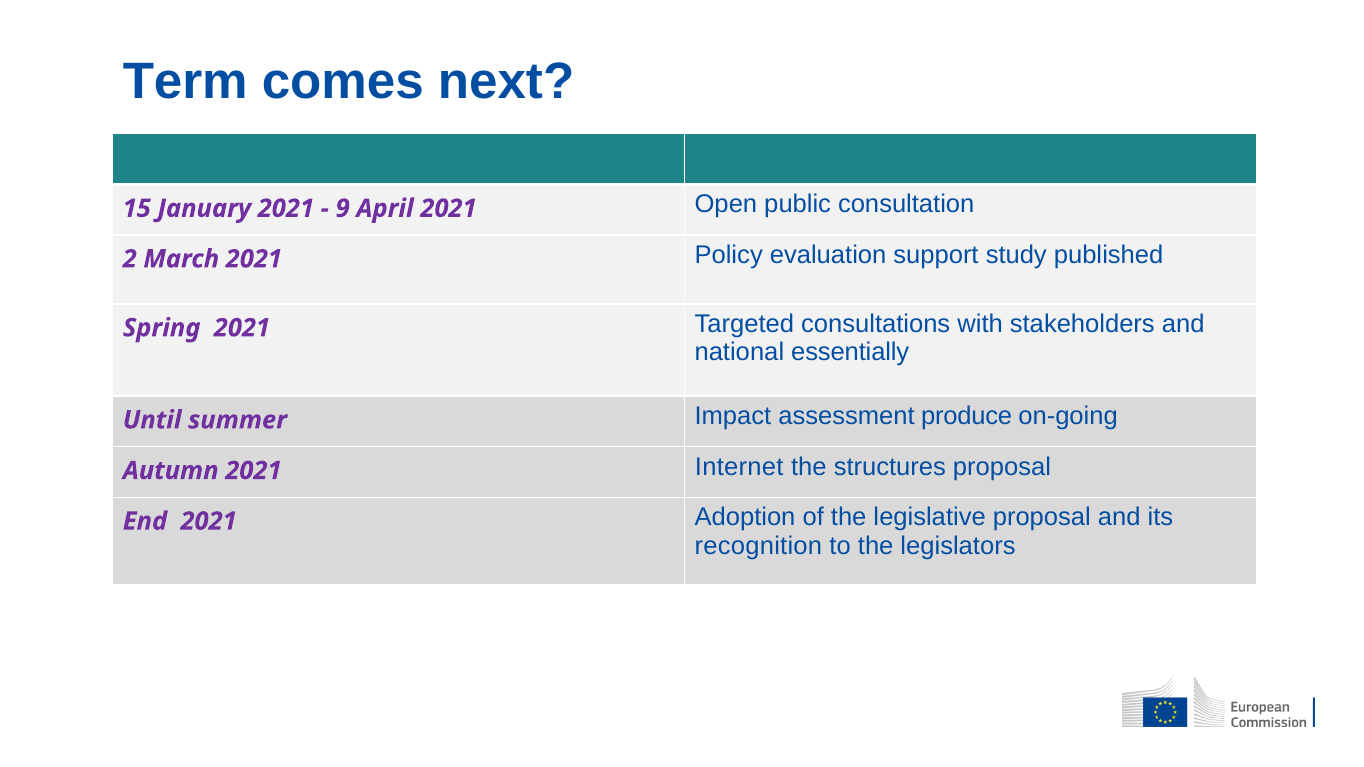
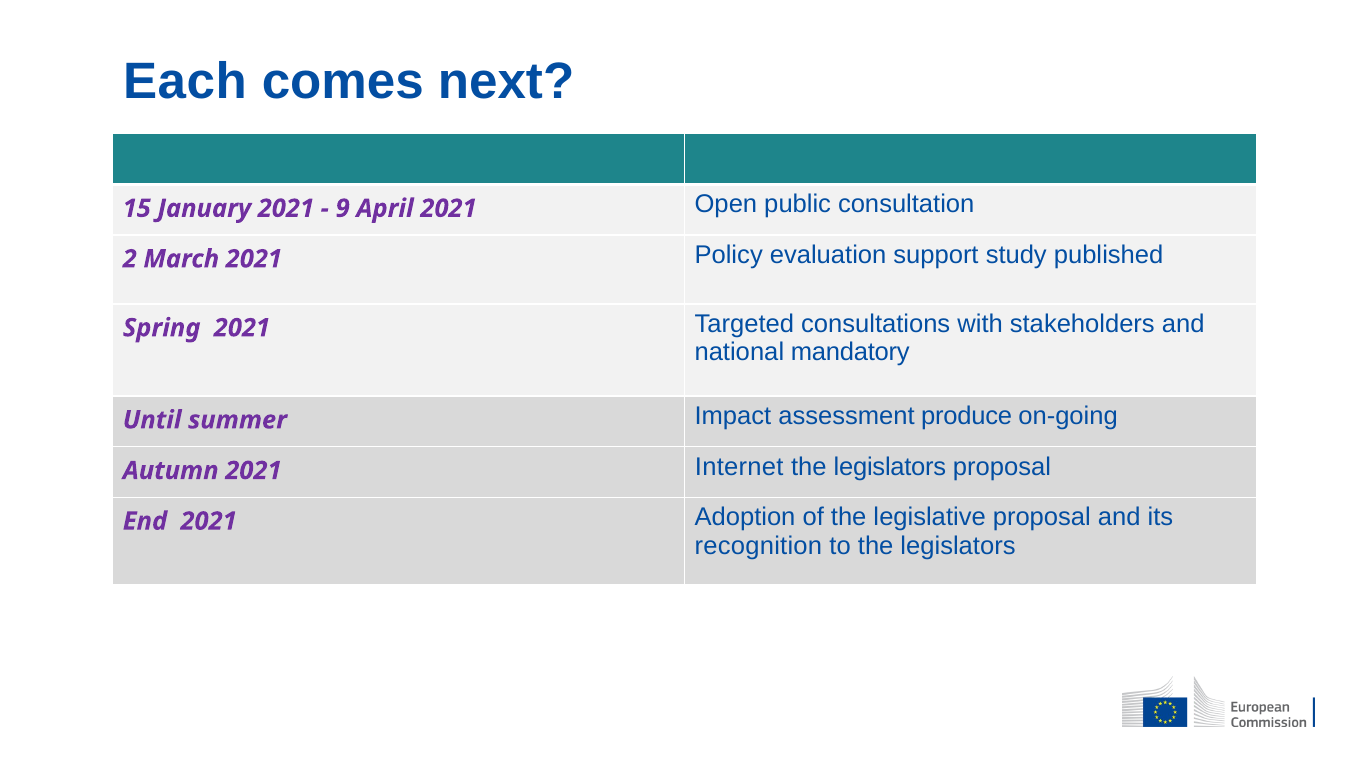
Term: Term -> Each
essentially: essentially -> mandatory
structures at (890, 467): structures -> legislators
